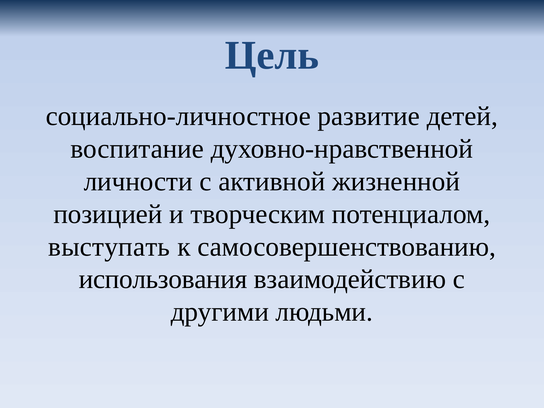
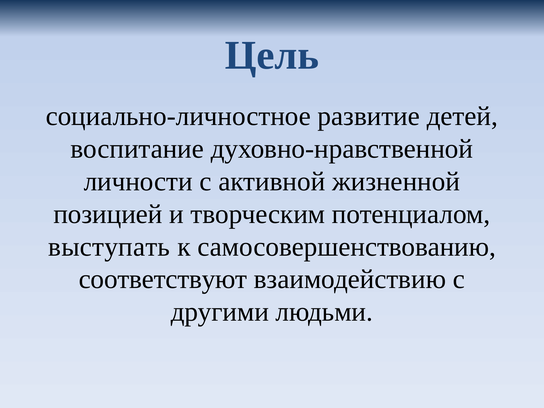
использования: использования -> соответствуют
